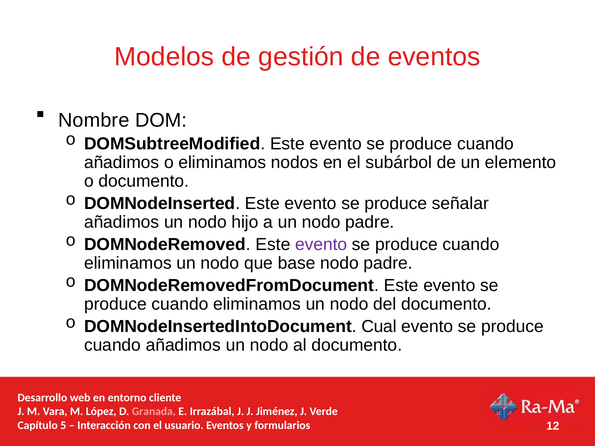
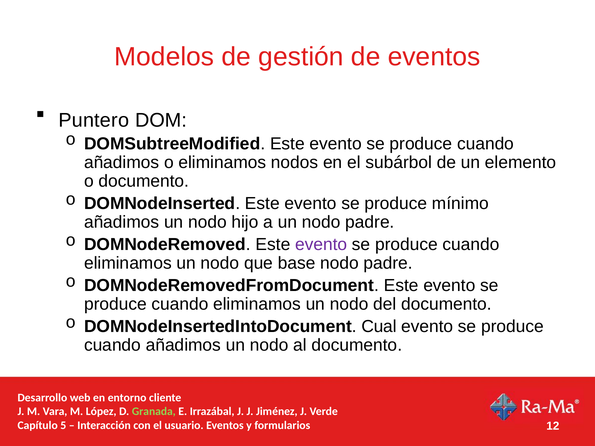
Nombre: Nombre -> Puntero
señalar: señalar -> mínimo
Granada colour: pink -> light green
